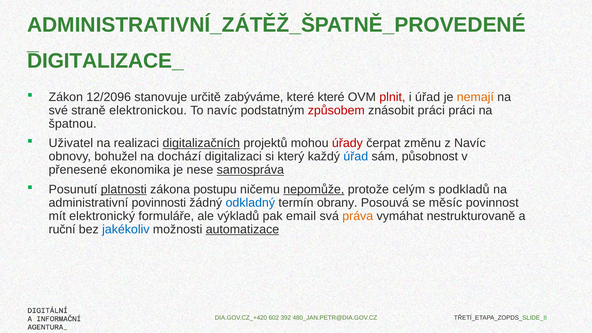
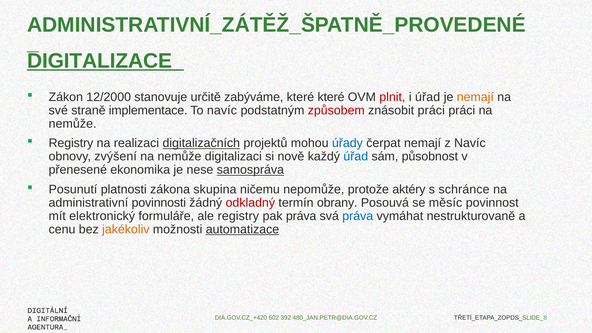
DIGITALIZACE_ underline: none -> present
12/2096: 12/2096 -> 12/2000
elektronickou: elektronickou -> implementace
špatnou at (73, 124): špatnou -> nemůže
Uživatel at (71, 143): Uživatel -> Registry
úřady colour: red -> blue
čerpat změnu: změnu -> nemají
bohužel: bohužel -> zvýšení
dochází at (179, 157): dochází -> nemůže
který: který -> nově
platnosti underline: present -> none
postupu: postupu -> skupina
nepomůže underline: present -> none
celým: celým -> aktéry
podkladů: podkladů -> schránce
odkladný colour: blue -> red
ale výkladů: výkladů -> registry
pak email: email -> práva
práva at (358, 216) colour: orange -> blue
ruční: ruční -> cenu
jakékoliv colour: blue -> orange
